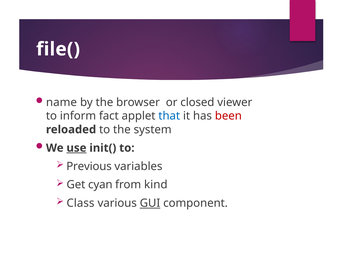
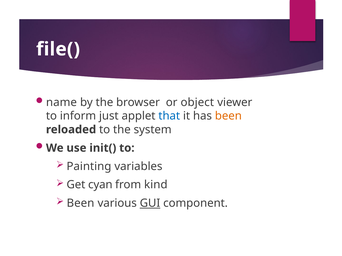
closed: closed -> object
fact: fact -> just
been at (228, 116) colour: red -> orange
use underline: present -> none
Previous: Previous -> Painting
Class at (80, 204): Class -> Been
